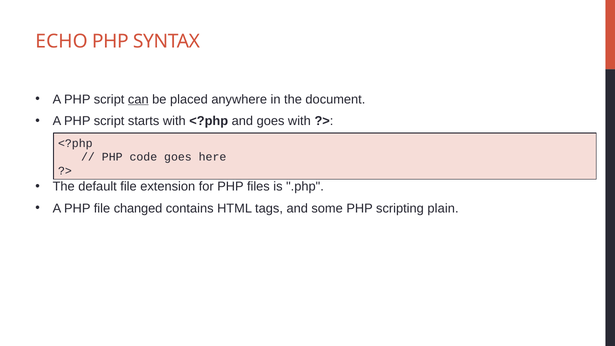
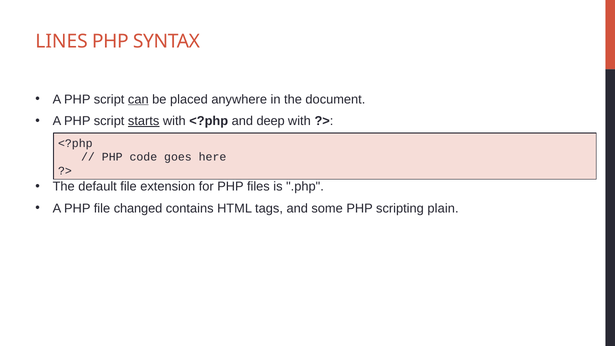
ECHO: ECHO -> LINES
starts underline: none -> present
and goes: goes -> deep
